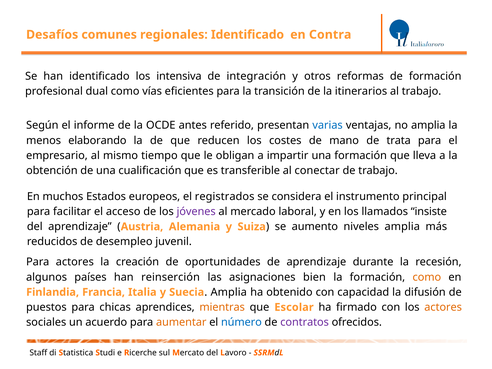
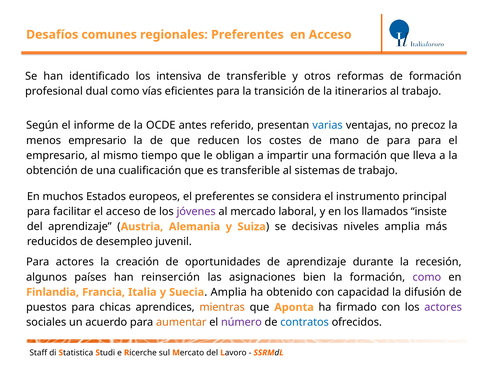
regionales Identificado: Identificado -> Preferentes
en Contra: Contra -> Acceso
de integración: integración -> transferible
no amplia: amplia -> precoz
menos elaborando: elaborando -> empresario
de trata: trata -> para
conectar: conectar -> sistemas
el registrados: registrados -> preferentes
aumento: aumento -> decisivas
como at (427, 277) colour: orange -> purple
Escolar: Escolar -> Aponta
actores at (443, 307) colour: orange -> purple
número colour: blue -> purple
contratos colour: purple -> blue
